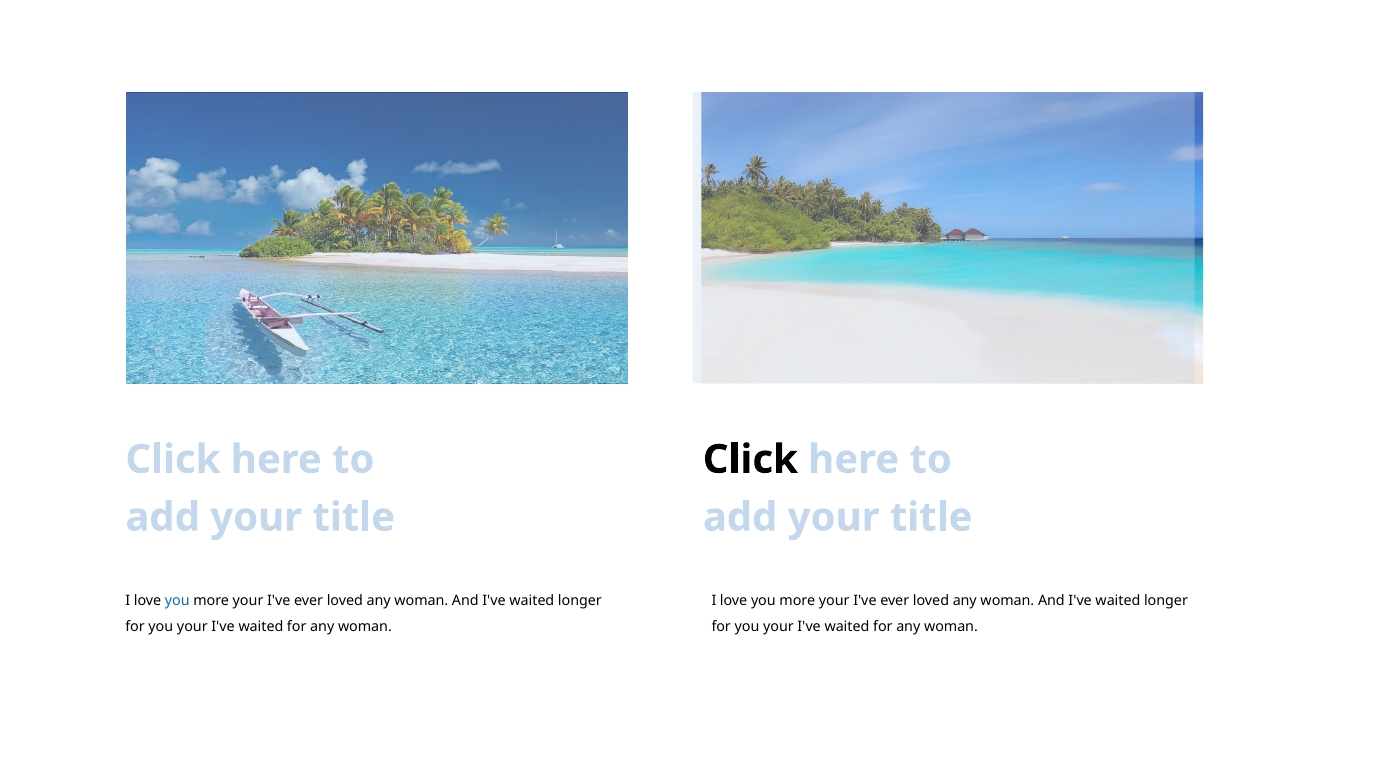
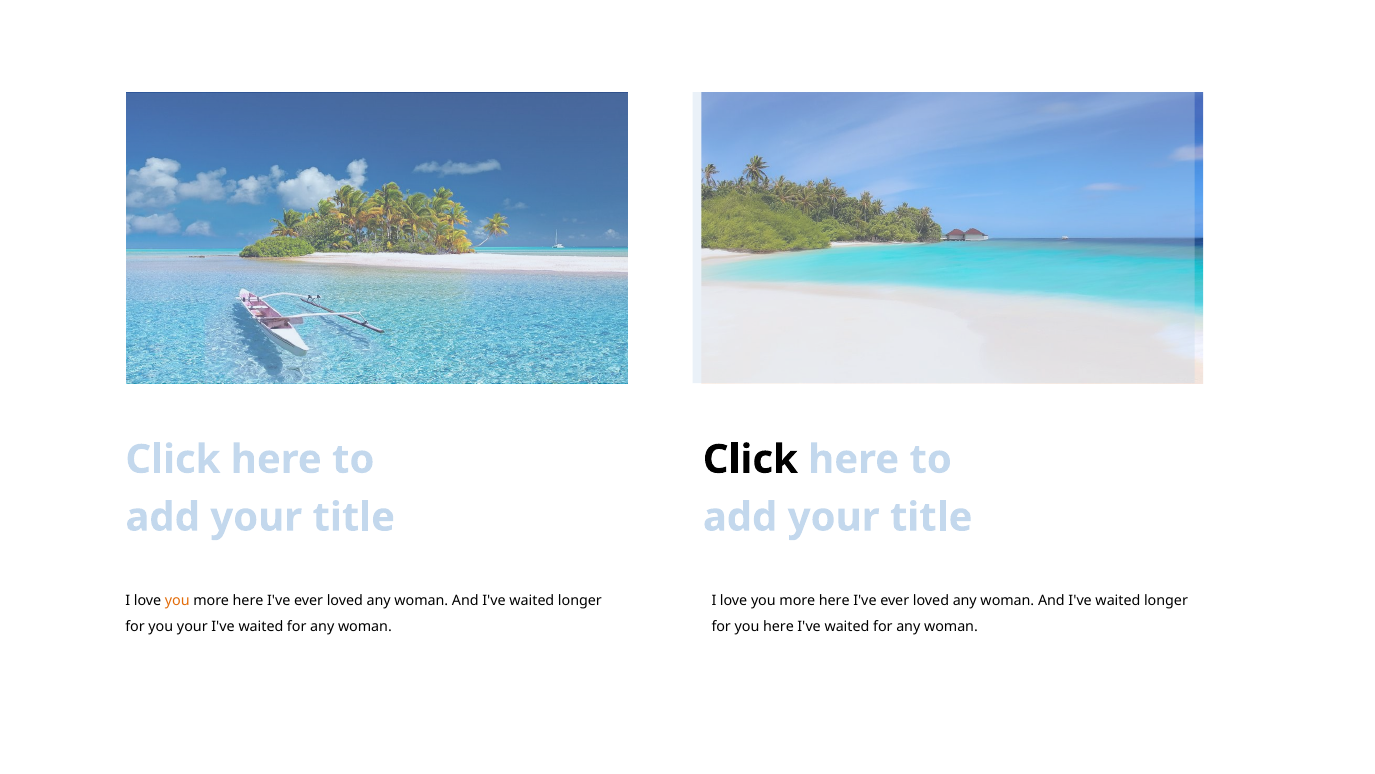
you at (177, 600) colour: blue -> orange
your at (248, 600): your -> here
your at (834, 600): your -> here
your at (778, 626): your -> here
